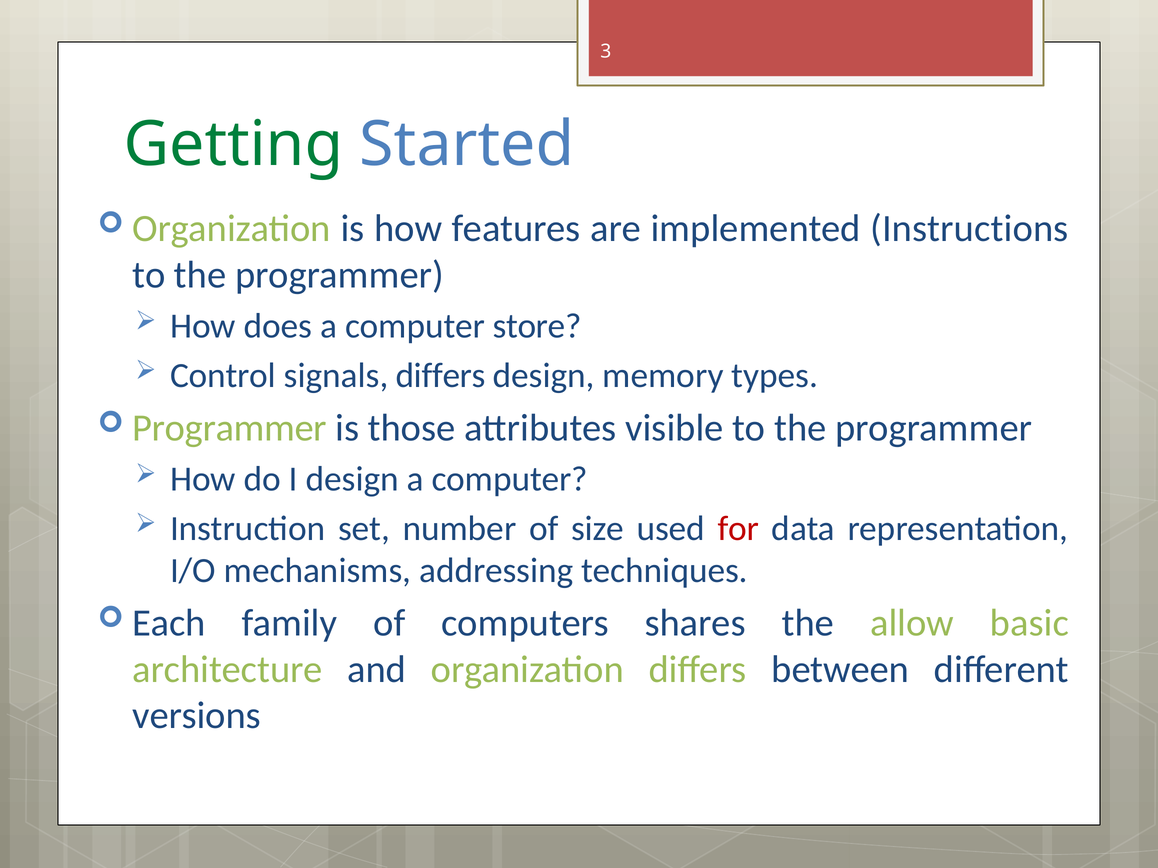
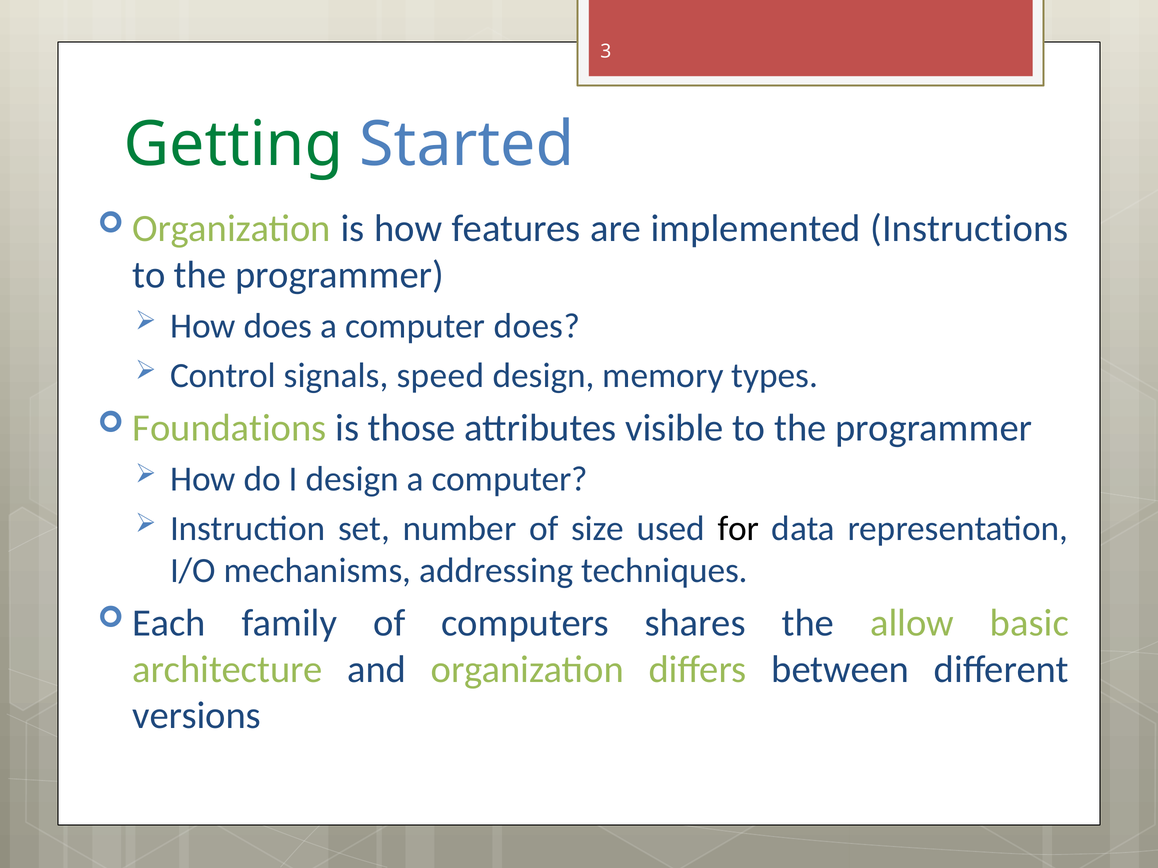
computer store: store -> does
signals differs: differs -> speed
Programmer at (230, 428): Programmer -> Foundations
for colour: red -> black
